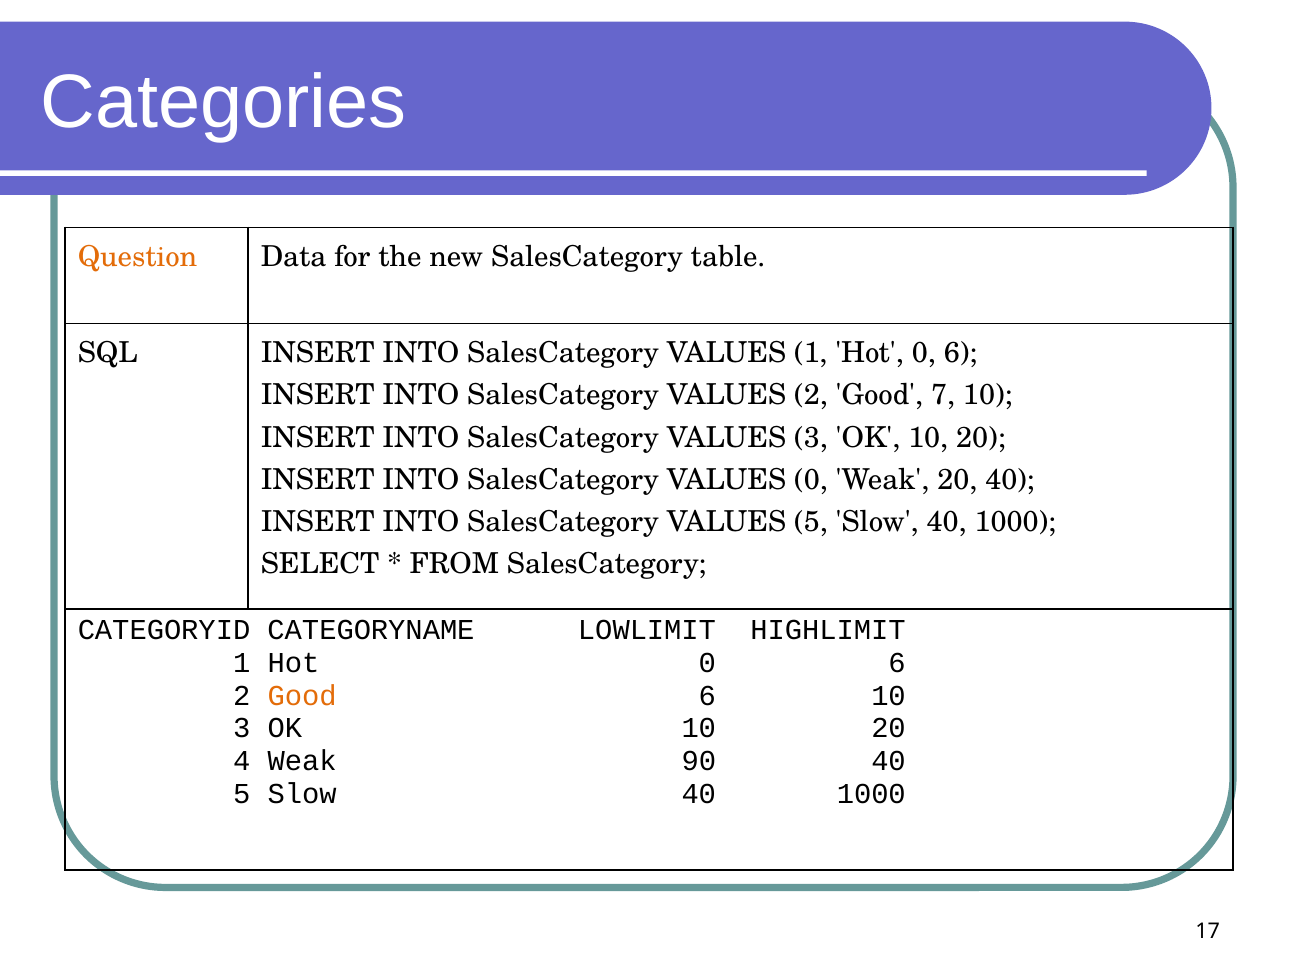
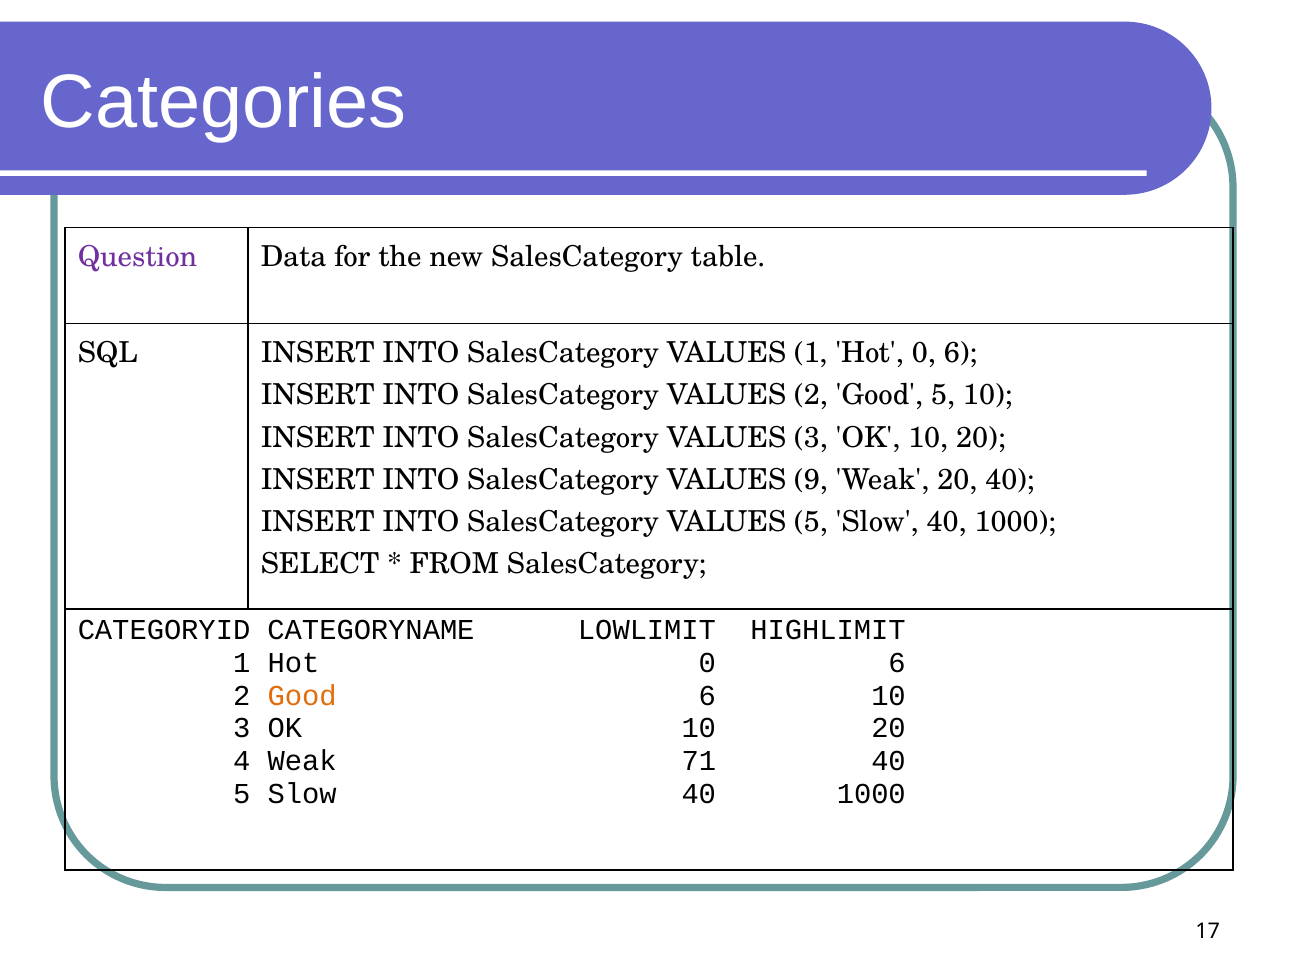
Question colour: orange -> purple
Good 7: 7 -> 5
VALUES 0: 0 -> 9
90: 90 -> 71
